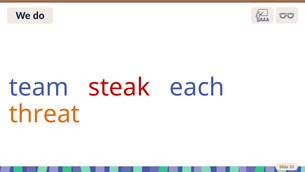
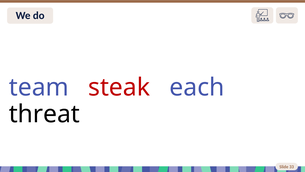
threat colour: orange -> black
